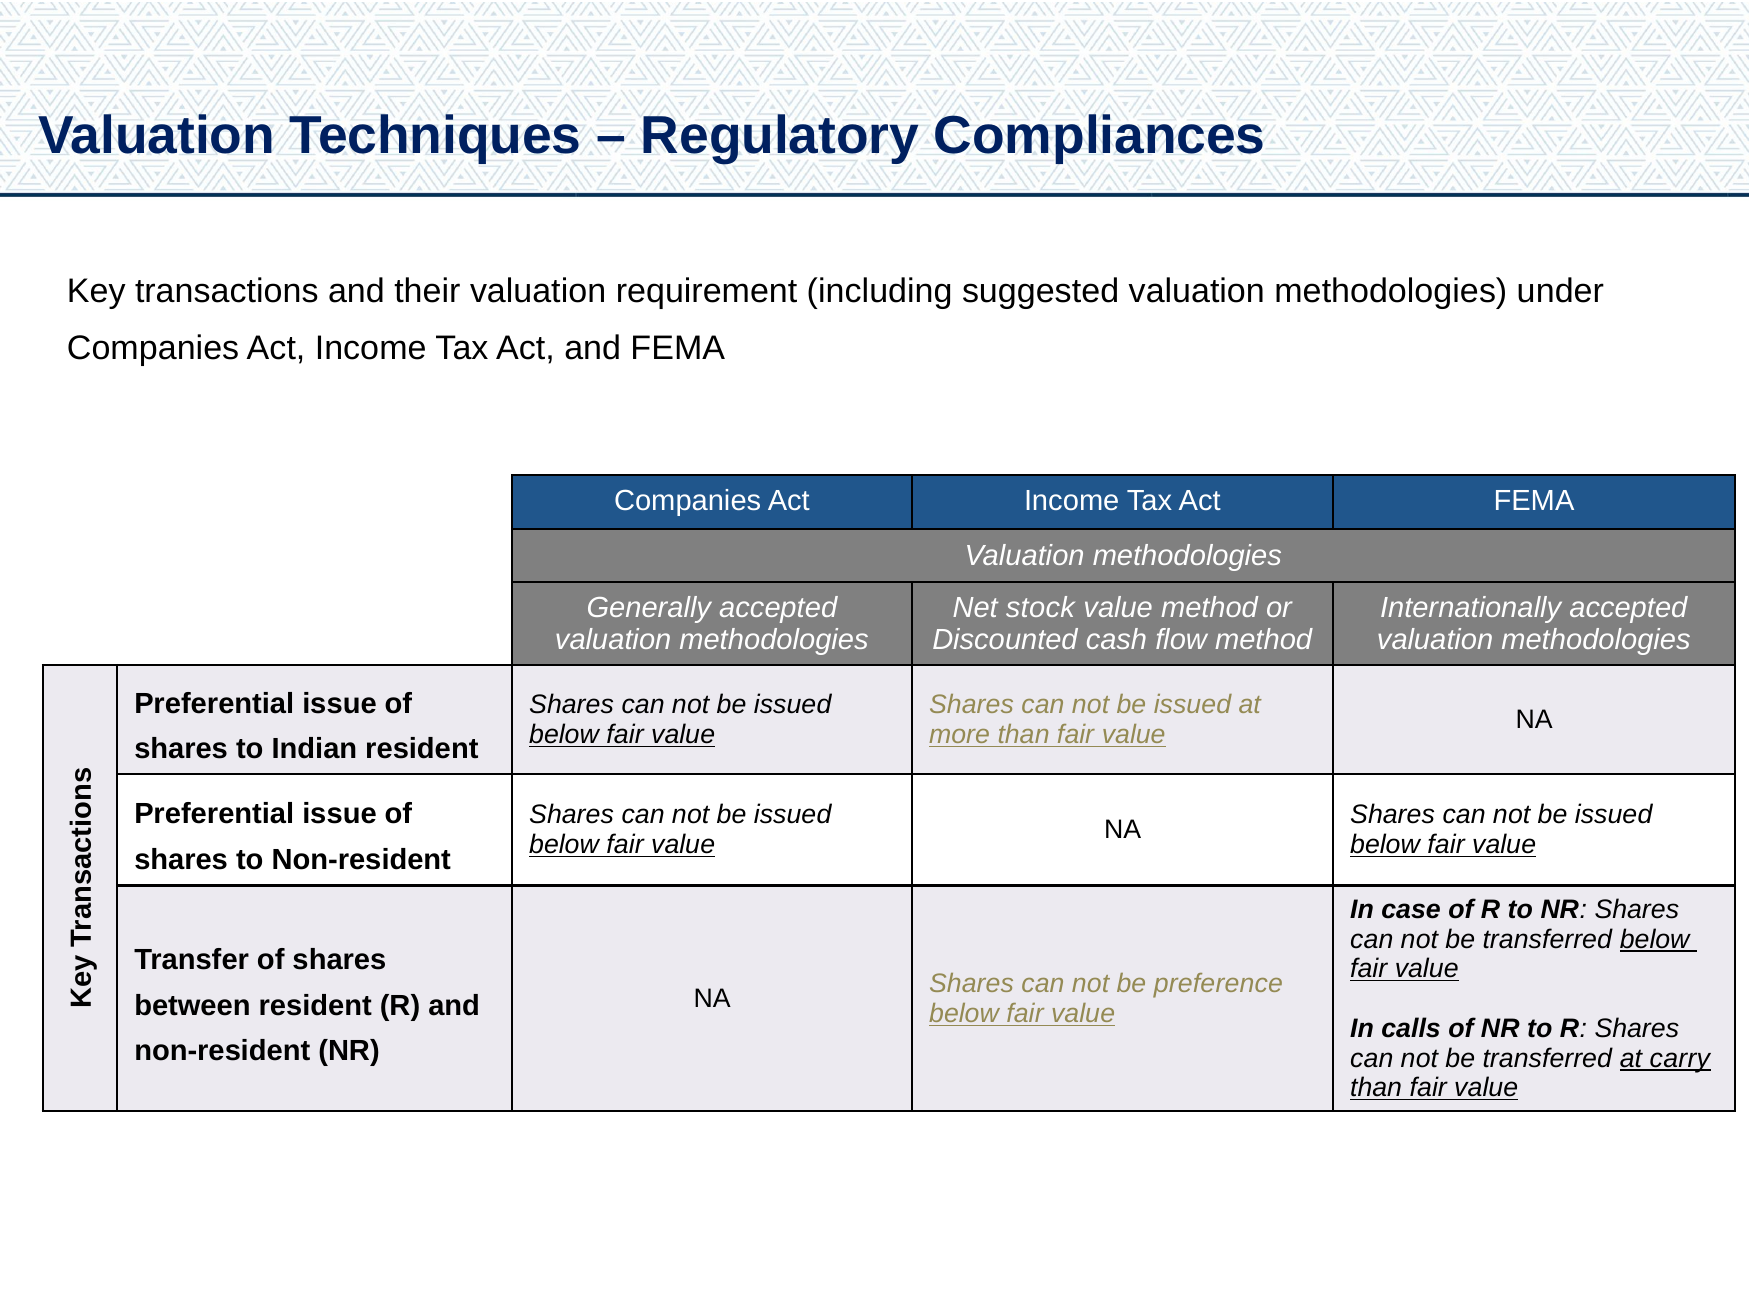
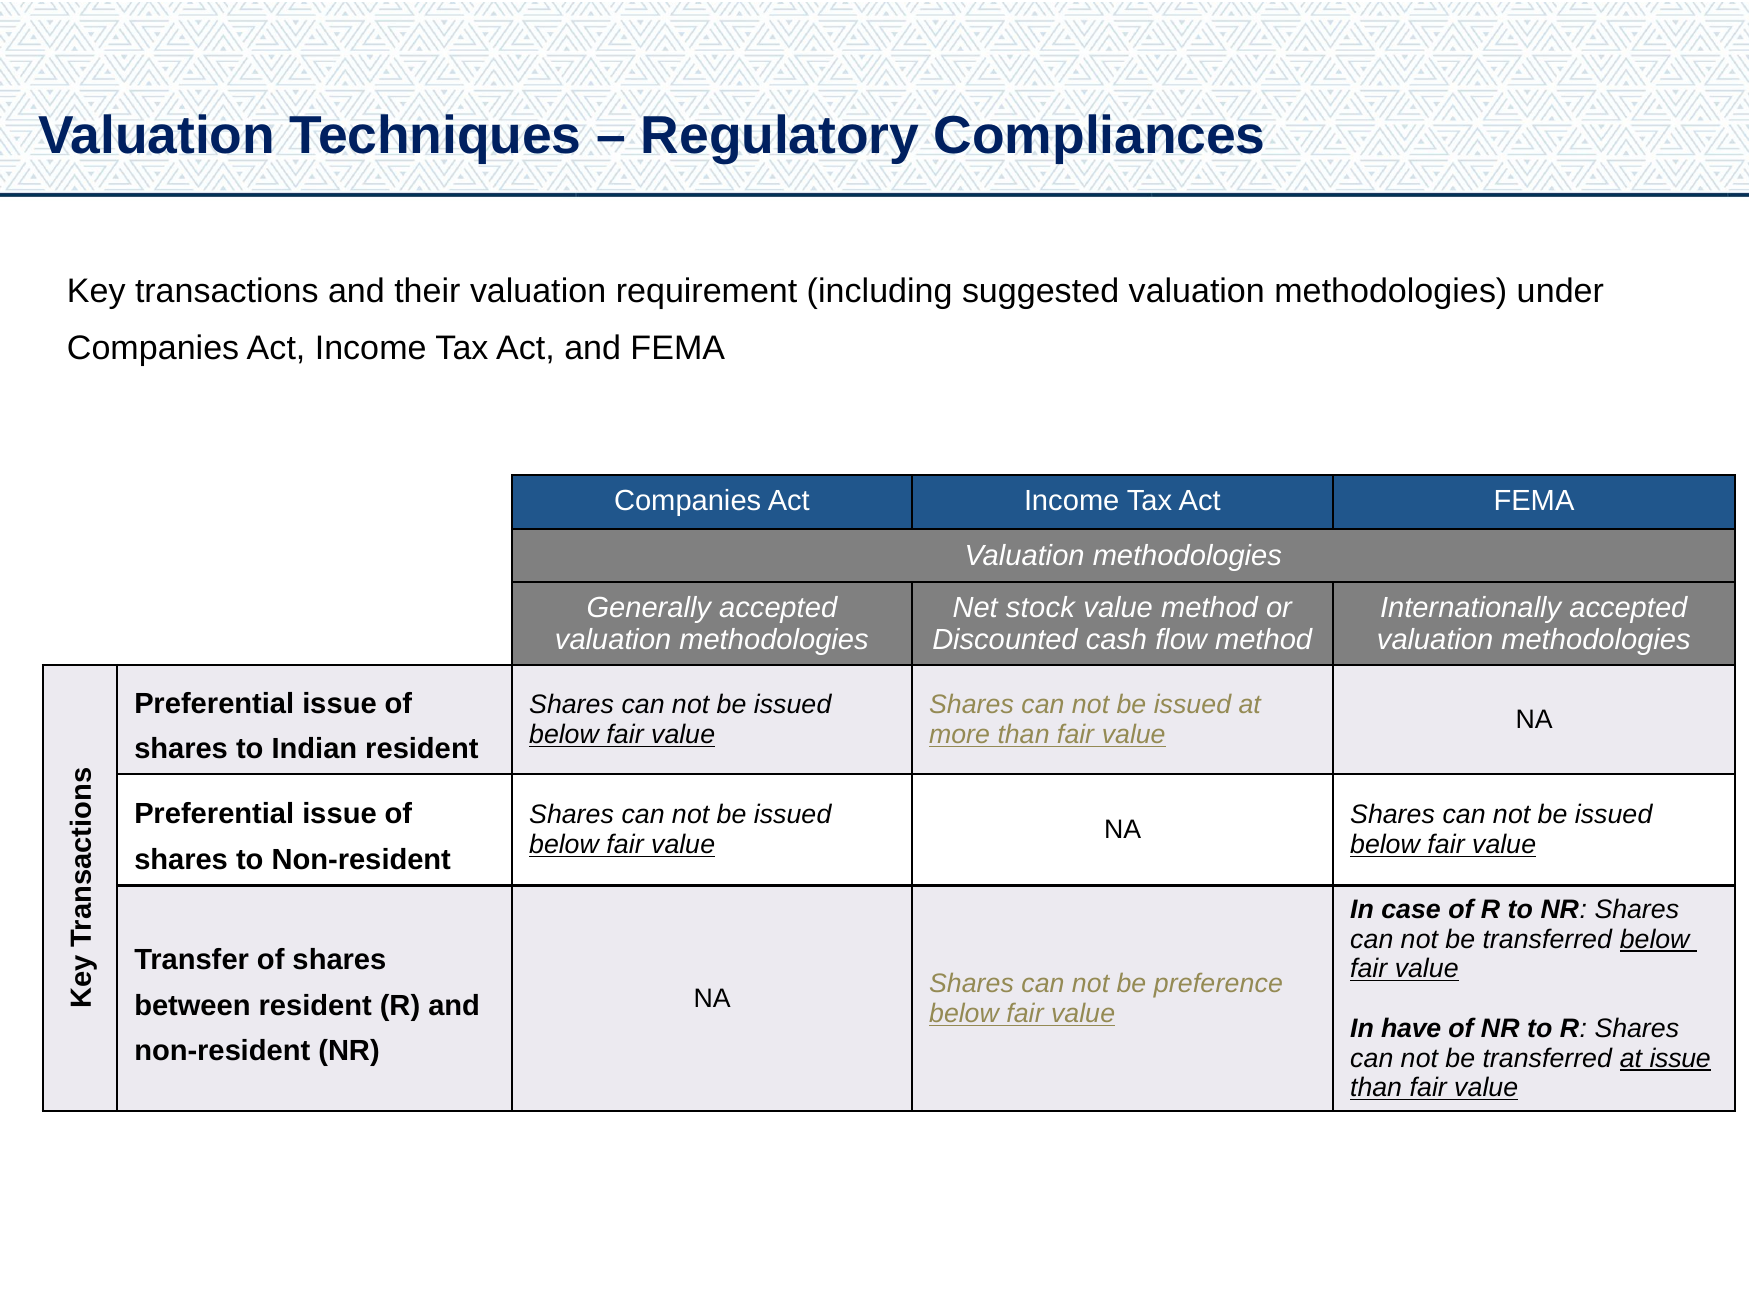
calls: calls -> have
at carry: carry -> issue
